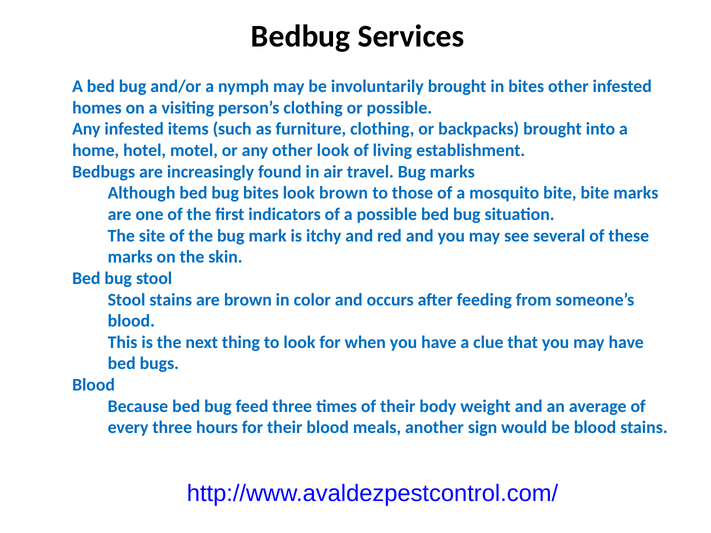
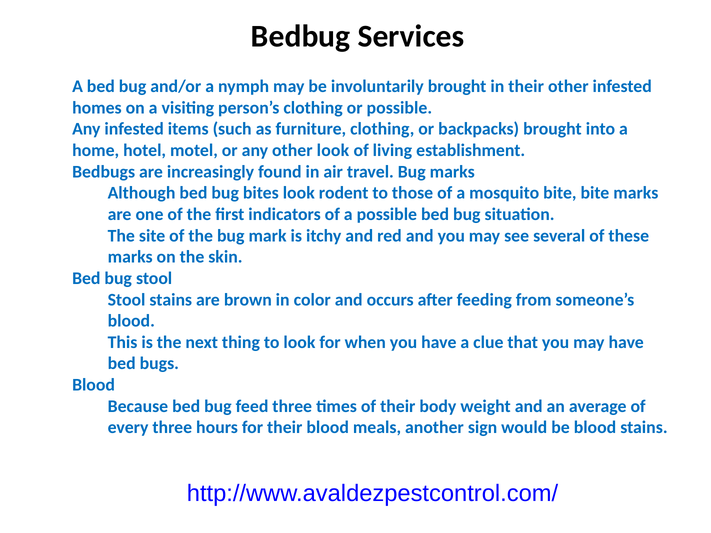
in bites: bites -> their
look brown: brown -> rodent
